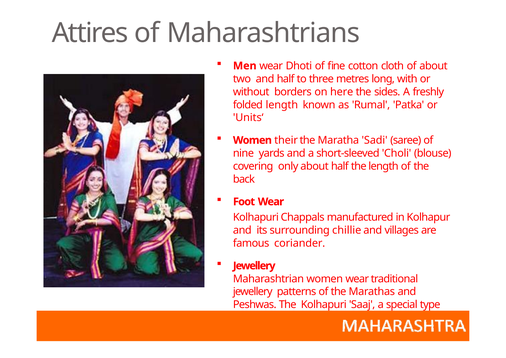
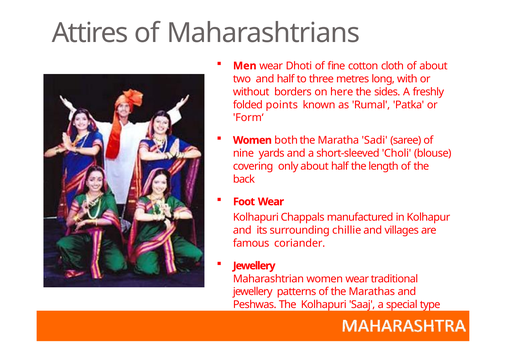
folded length: length -> points
Units‘: Units‘ -> Form‘
their: their -> both
